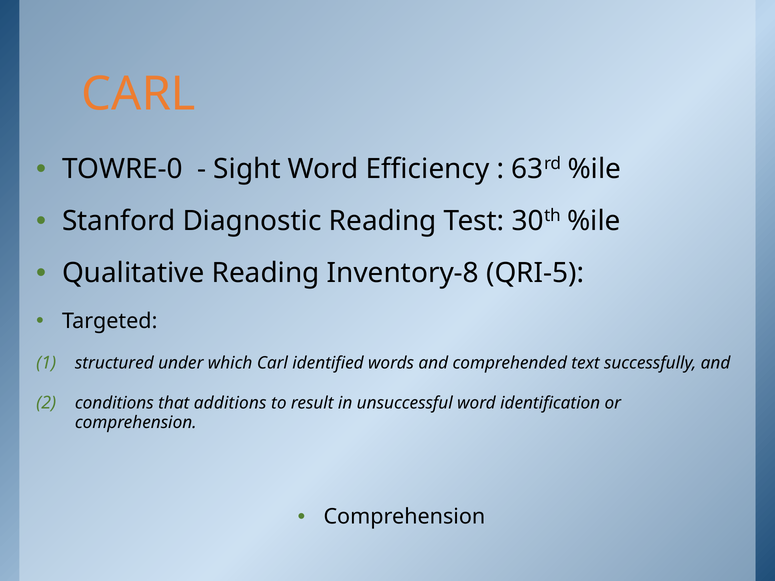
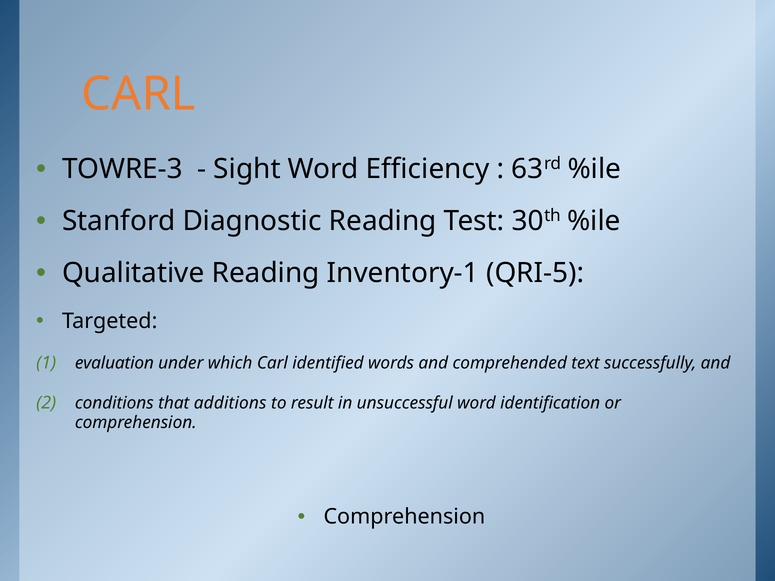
TOWRE-0: TOWRE-0 -> TOWRE-3
Inventory-8: Inventory-8 -> Inventory-1
structured: structured -> evaluation
